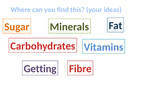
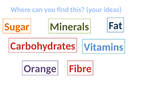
Getting: Getting -> Orange
